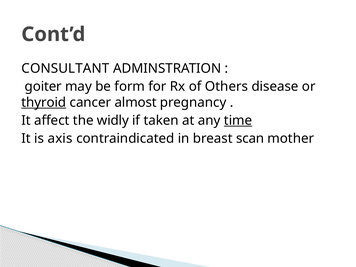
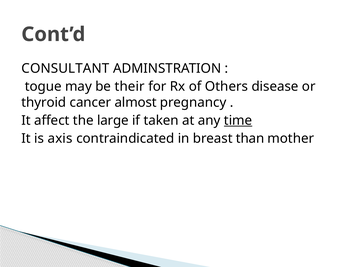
goiter: goiter -> togue
form: form -> their
thyroid underline: present -> none
widly: widly -> large
scan: scan -> than
